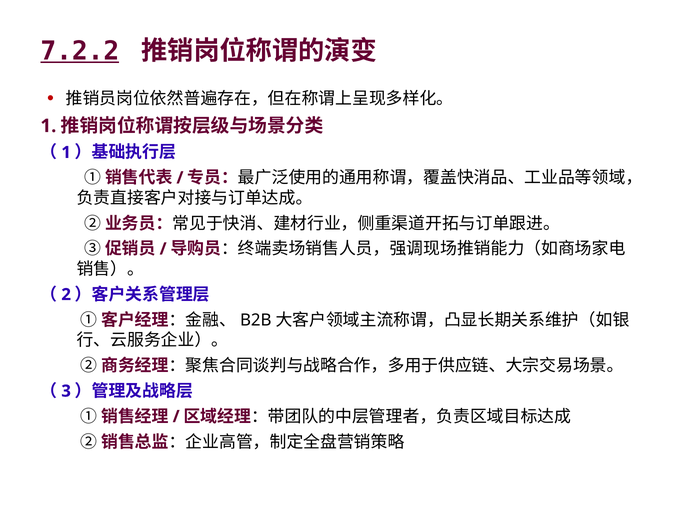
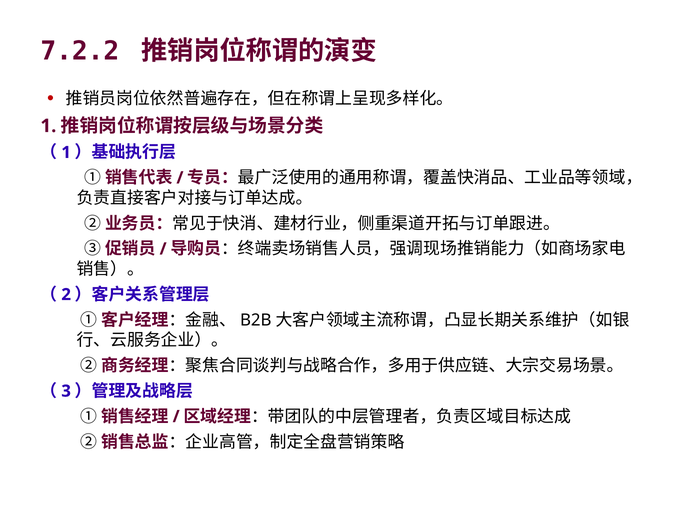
7.2.2 underline: present -> none
